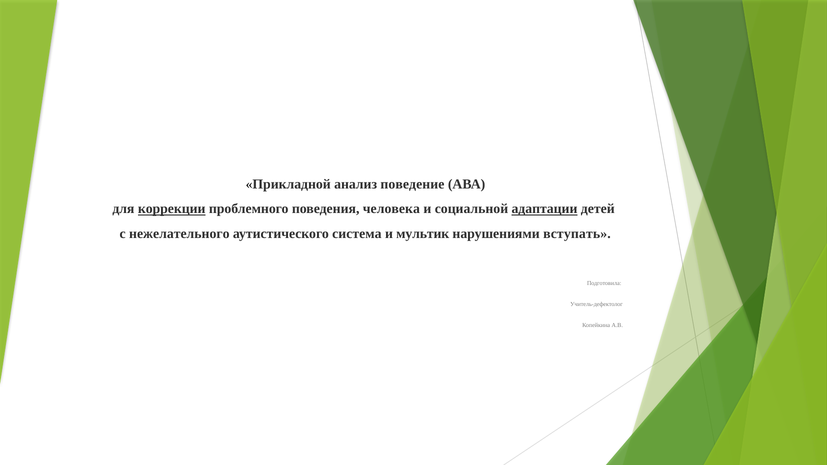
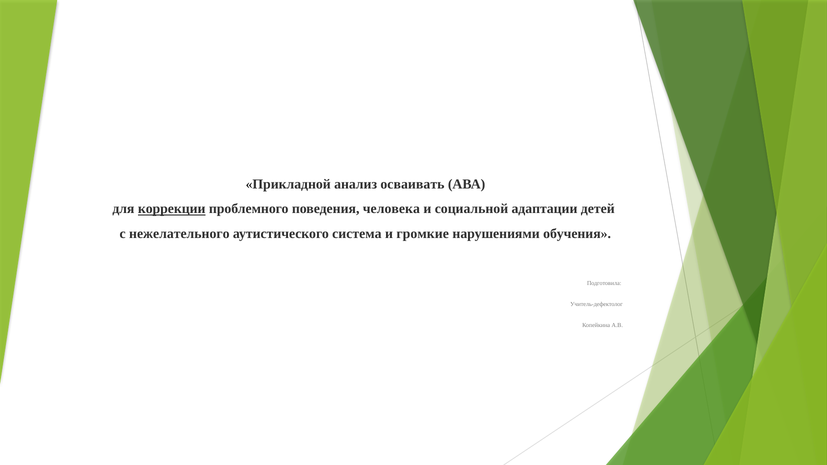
поведение: поведение -> осваивать
адаптации underline: present -> none
мультик: мультик -> громкие
вступать: вступать -> обучения
